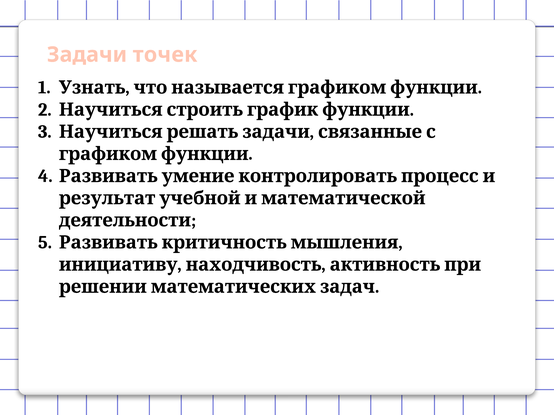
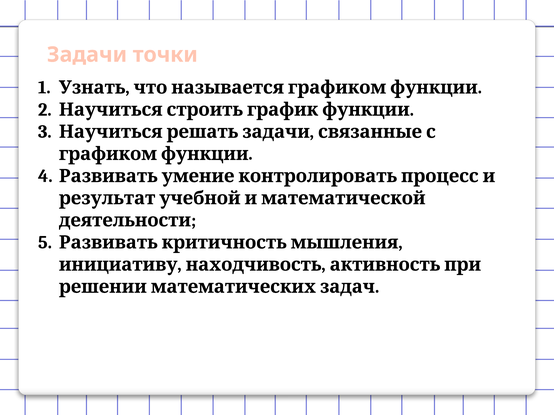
точек: точек -> точки
